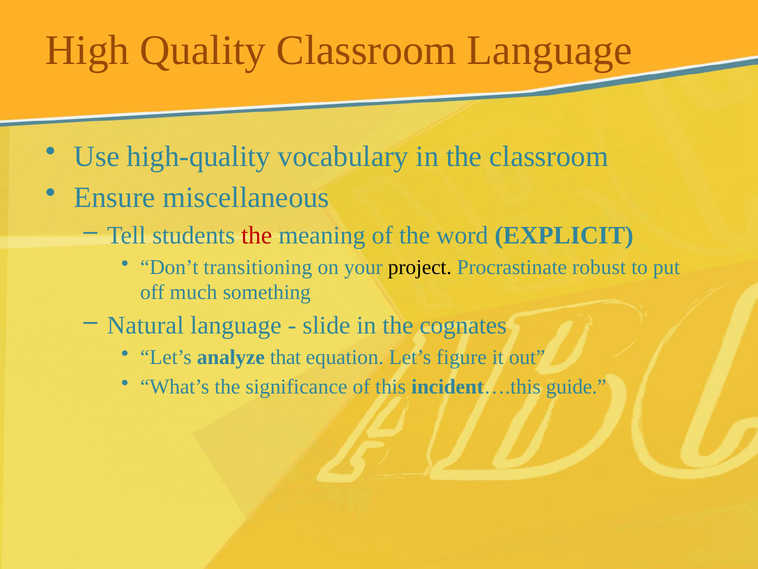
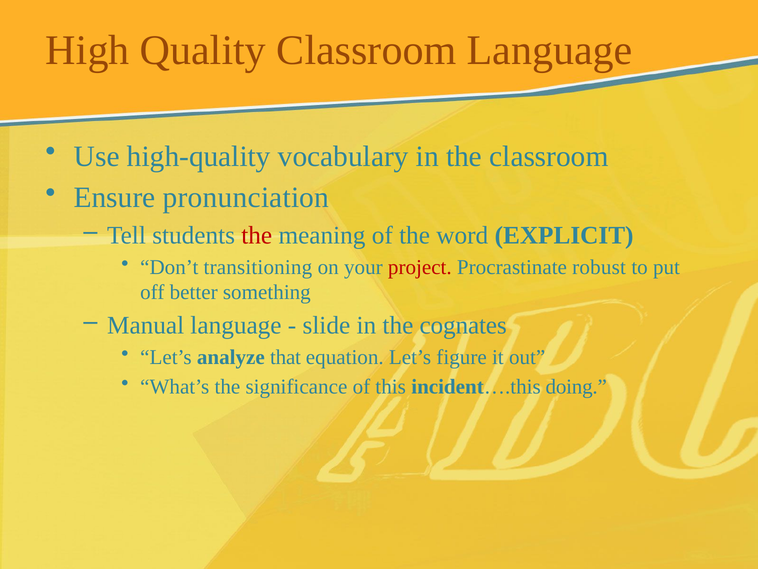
miscellaneous: miscellaneous -> pronunciation
project colour: black -> red
much: much -> better
Natural: Natural -> Manual
guide: guide -> doing
